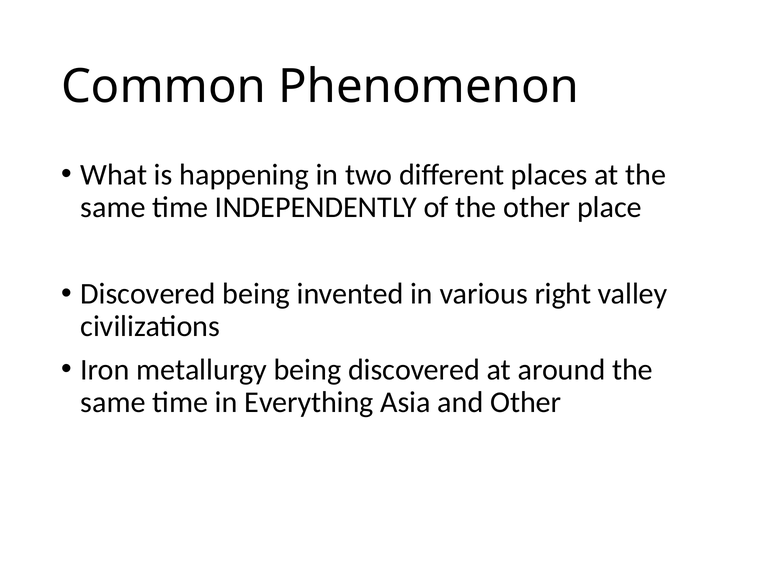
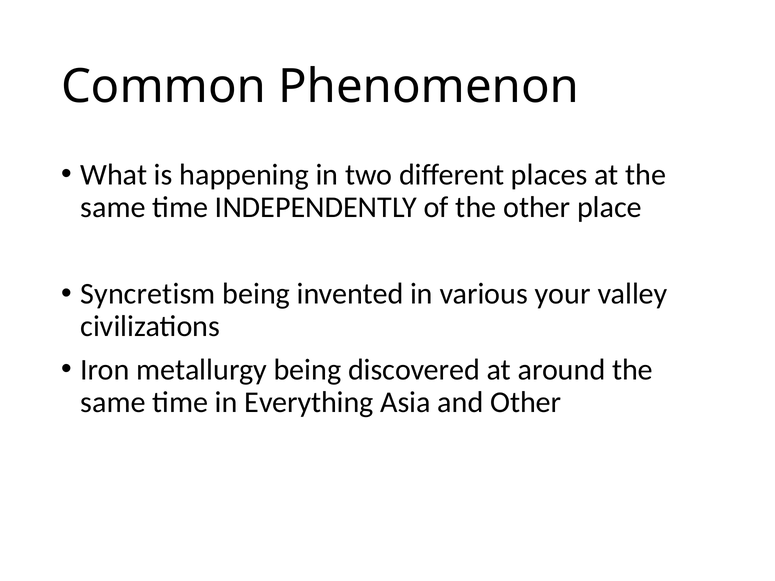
Discovered at (148, 294): Discovered -> Syncretism
right: right -> your
